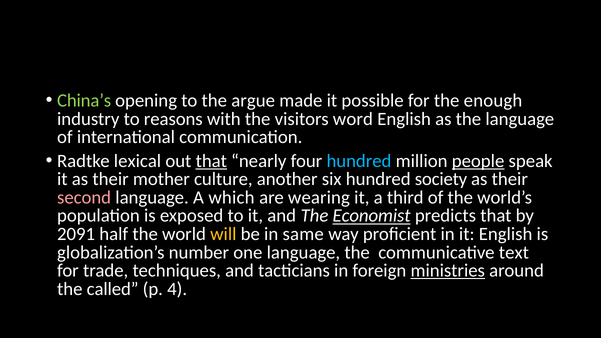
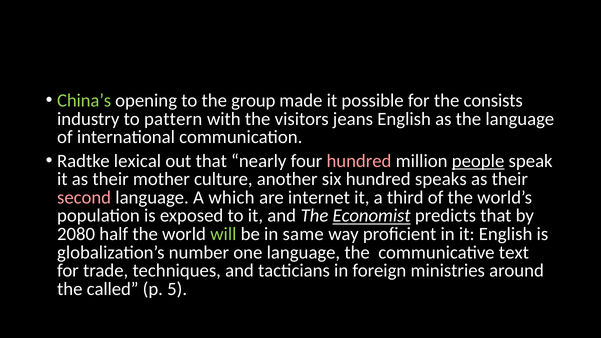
argue: argue -> group
enough: enough -> consists
reasons: reasons -> pattern
word: word -> jeans
that at (211, 161) underline: present -> none
hundred at (359, 161) colour: light blue -> pink
society: society -> speaks
wearing: wearing -> internet
2091: 2091 -> 2080
will colour: yellow -> light green
ministries underline: present -> none
4: 4 -> 5
